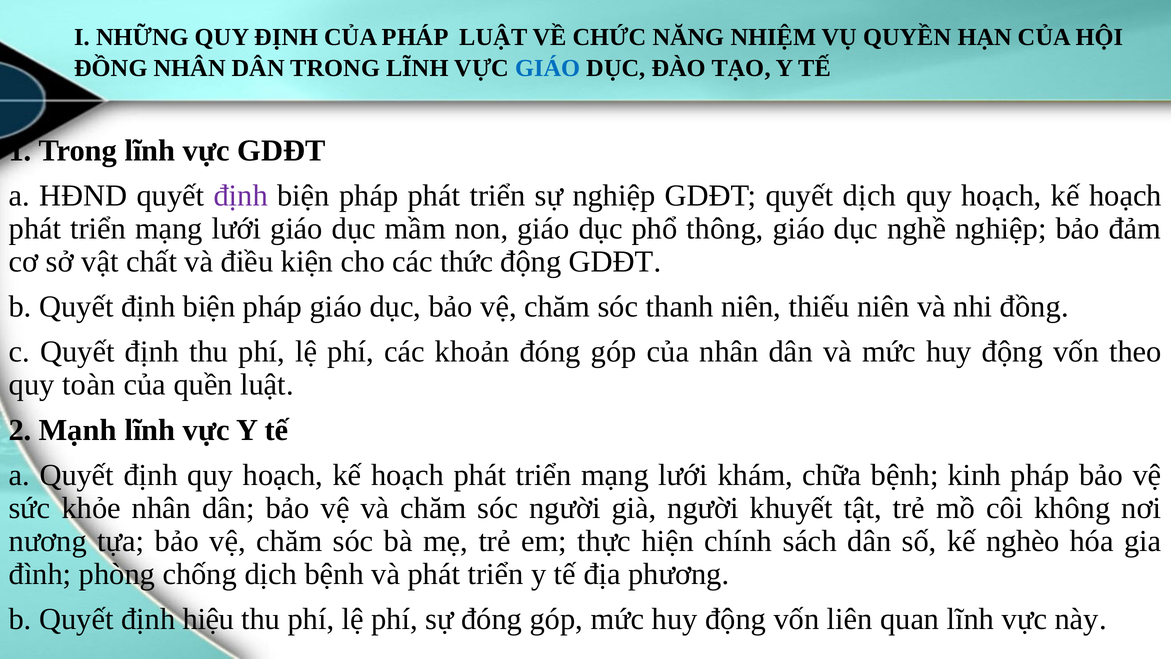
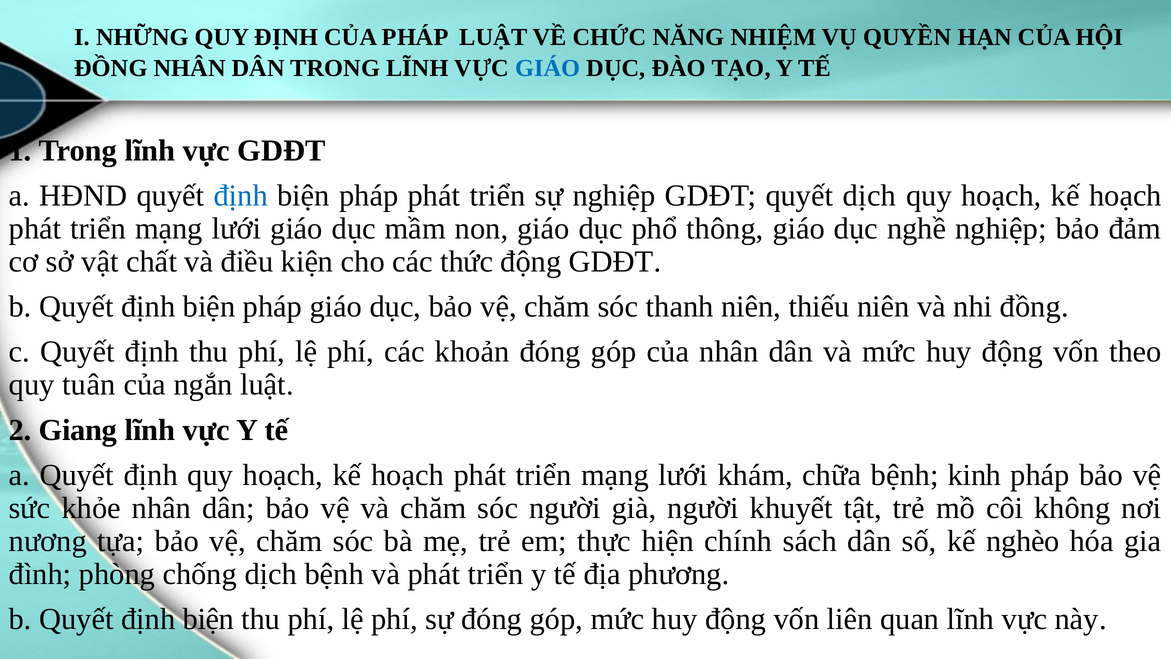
định at (241, 196) colour: purple -> blue
toàn: toàn -> tuân
quền: quền -> ngắn
Mạnh: Mạnh -> Giang
hiệu at (208, 619): hiệu -> biện
